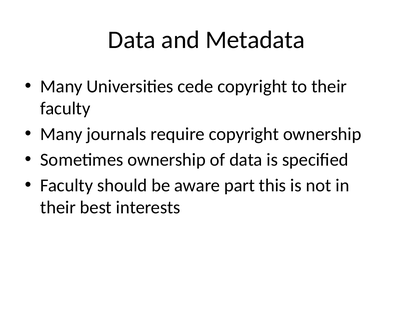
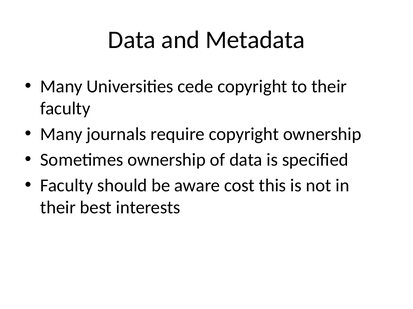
part: part -> cost
